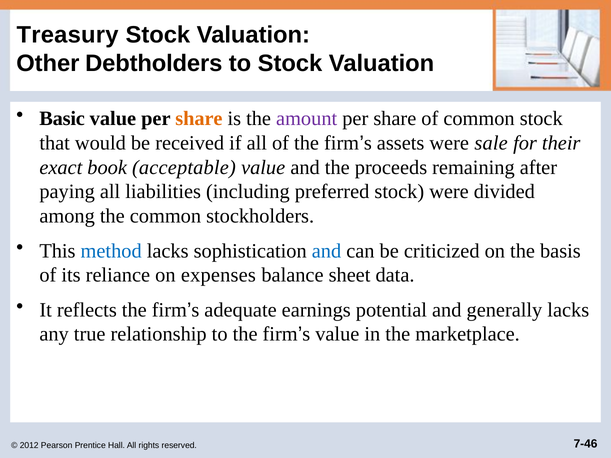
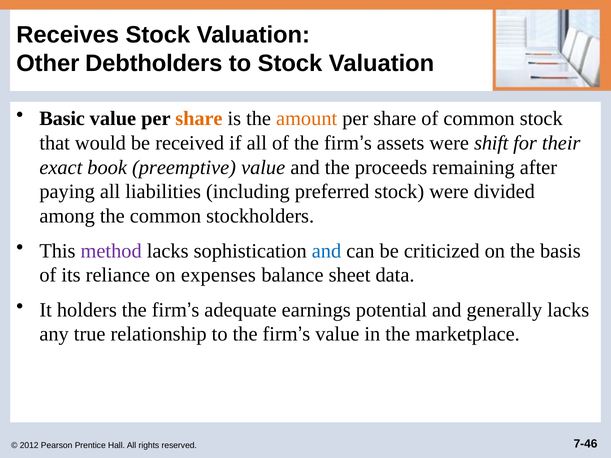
Treasury: Treasury -> Receives
amount colour: purple -> orange
sale: sale -> shift
acceptable: acceptable -> preemptive
method colour: blue -> purple
reflects: reflects -> holders
